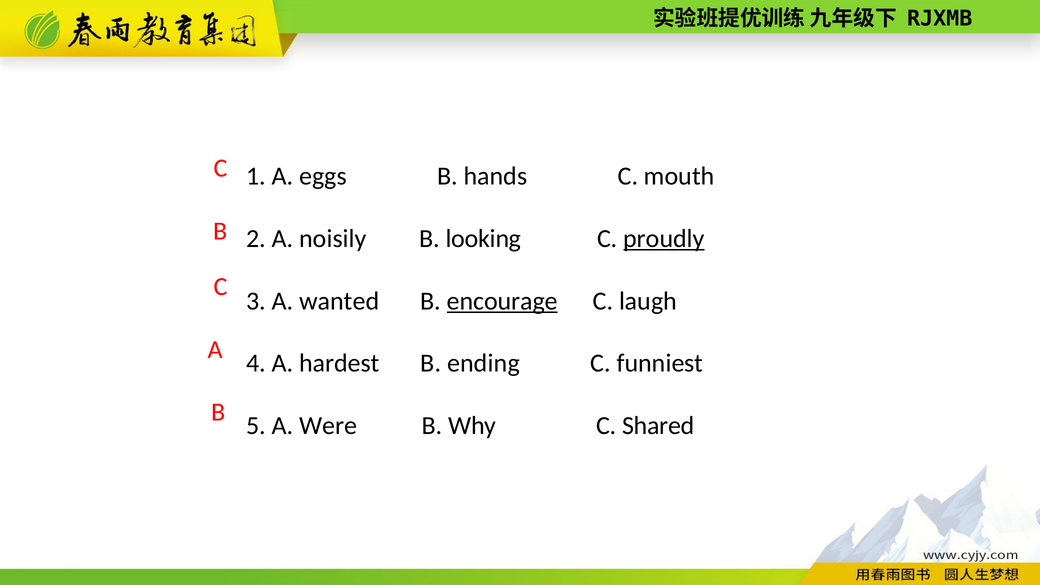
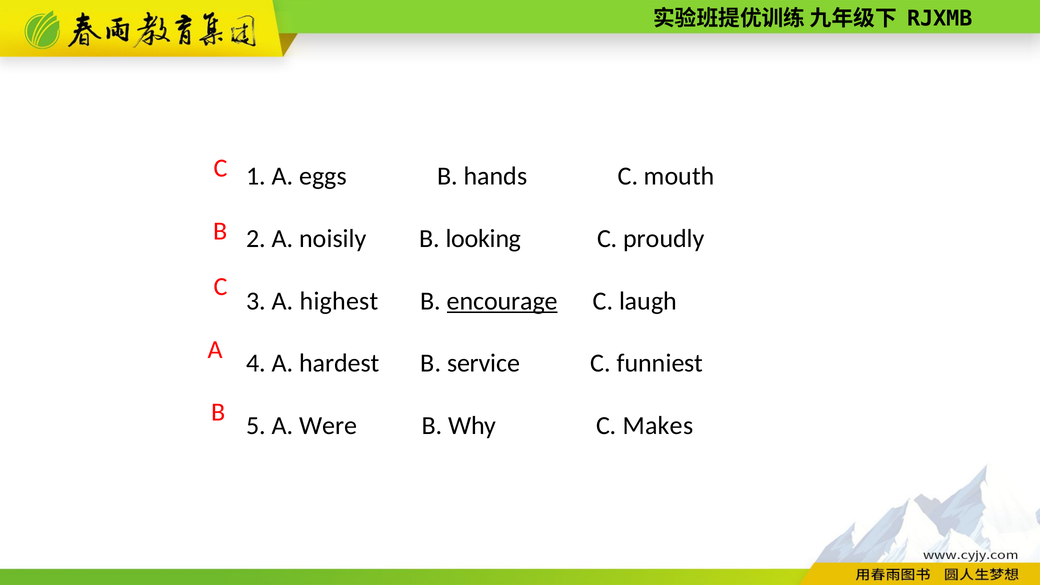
proudly underline: present -> none
wanted: wanted -> highest
ending: ending -> service
Shared: Shared -> Makes
